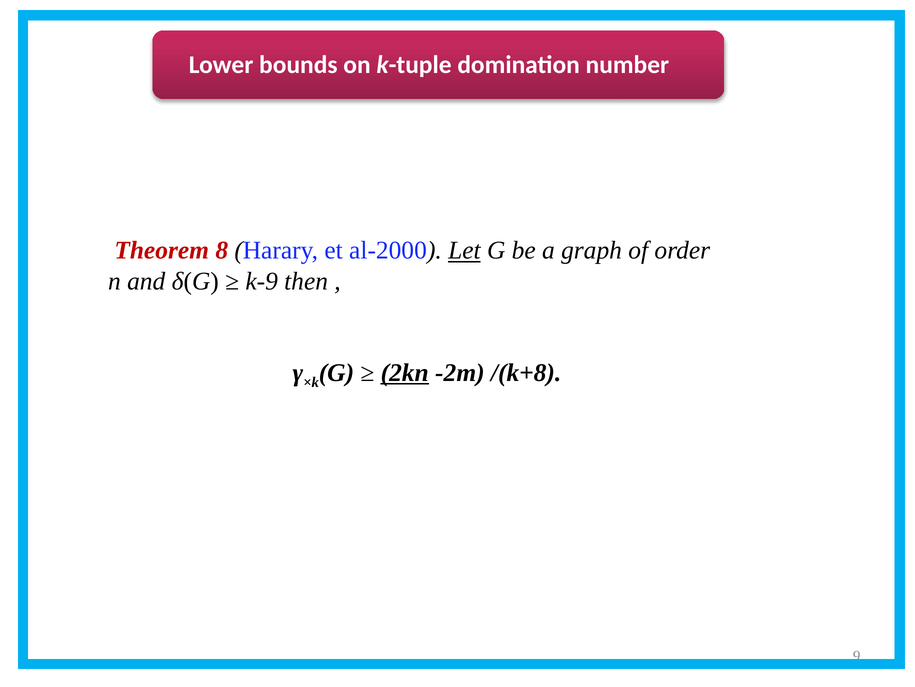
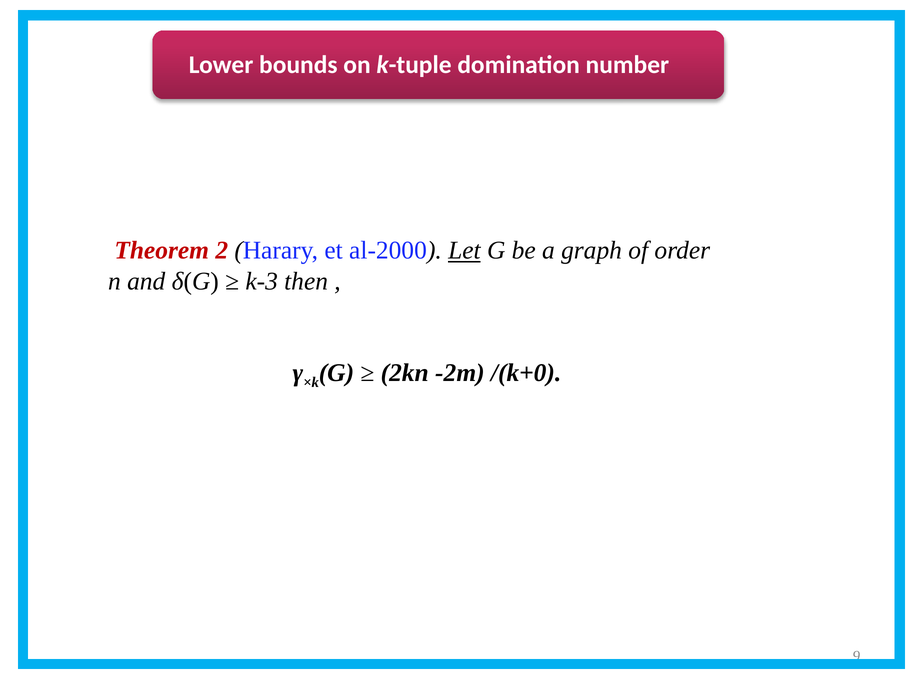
8: 8 -> 2
k-9: k-9 -> k-3
2kn underline: present -> none
/(k+8: /(k+8 -> /(k+0
